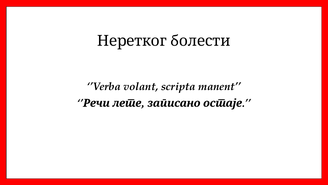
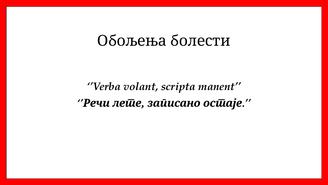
Неретког: Неретког -> Обољења
